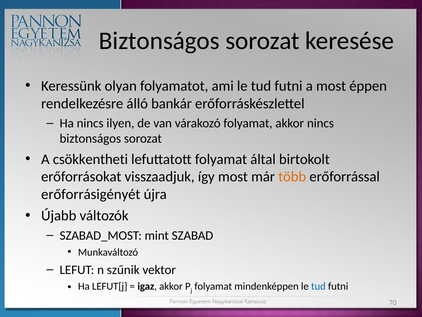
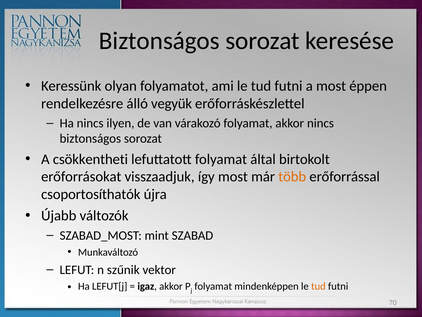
bankár: bankár -> vegyük
erőforrásigényét: erőforrásigényét -> csoportosíthatók
tud at (318, 286) colour: blue -> orange
